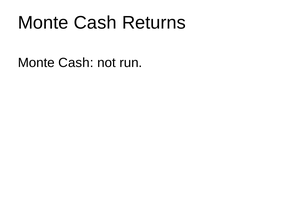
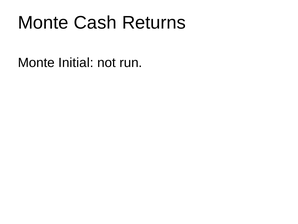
Cash at (76, 62): Cash -> Initial
